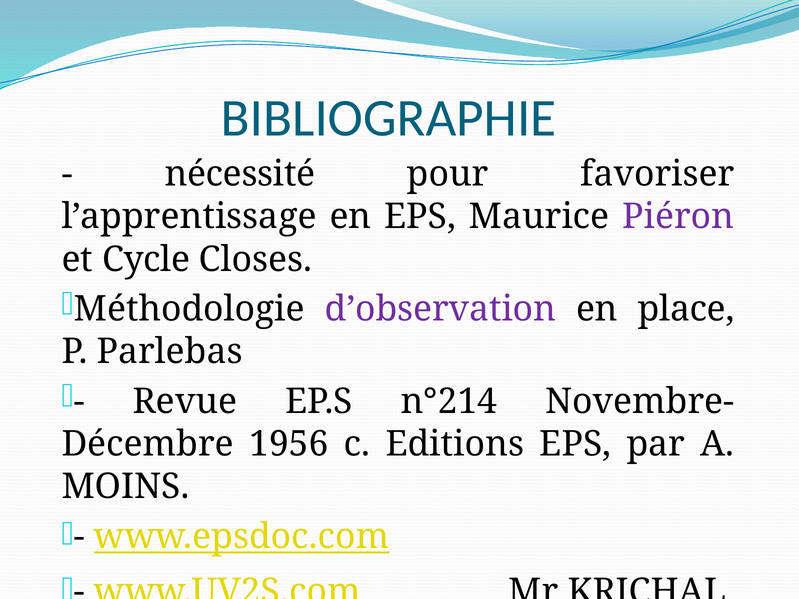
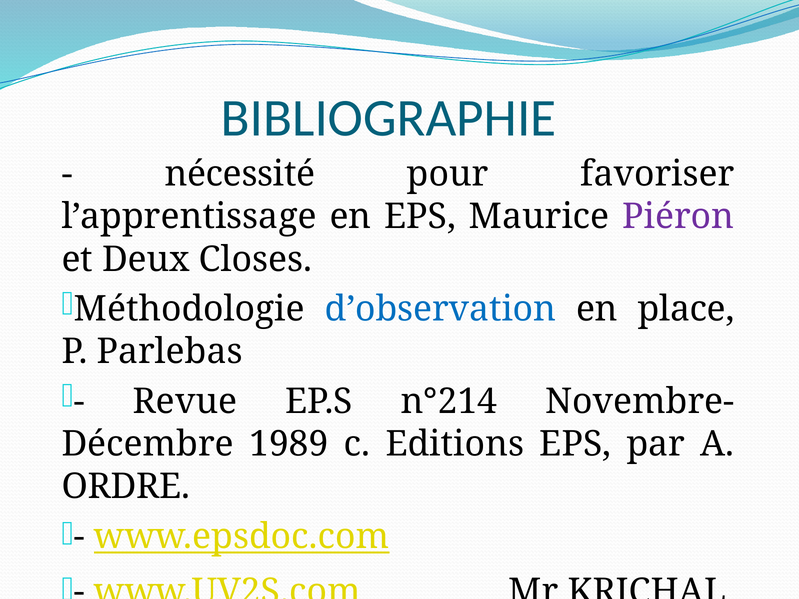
Cycle: Cycle -> Deux
d’observation colour: purple -> blue
1956: 1956 -> 1989
MOINS: MOINS -> ORDRE
